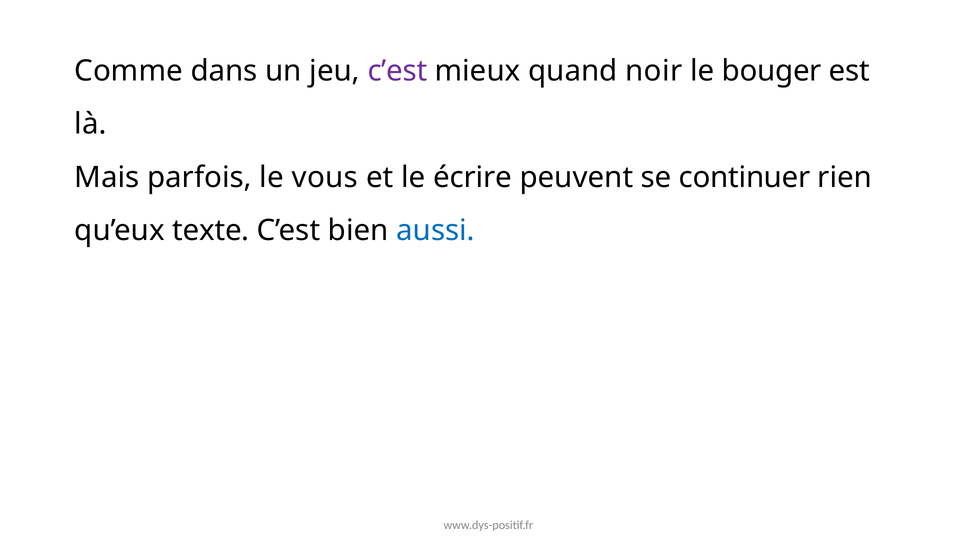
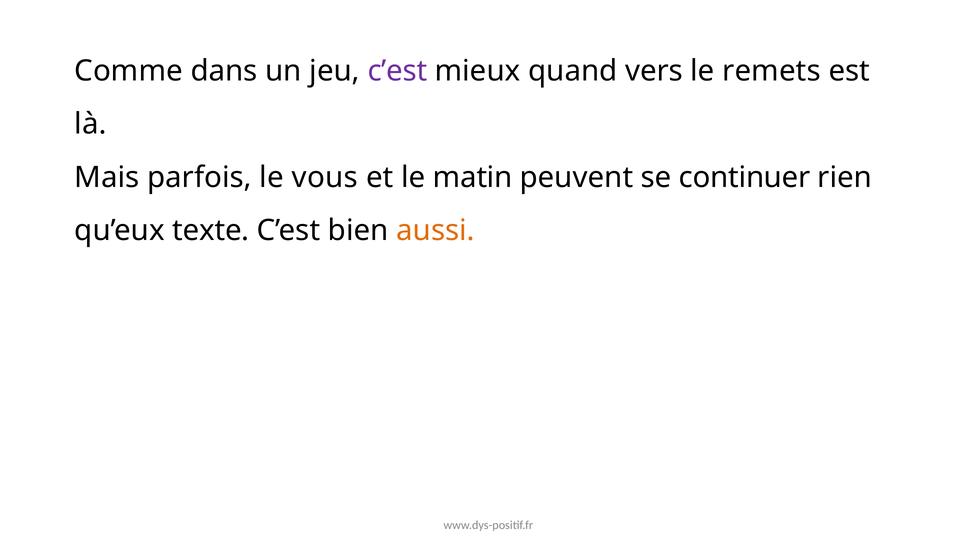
noir: noir -> vers
bouger: bouger -> remets
écrire: écrire -> matin
aussi colour: blue -> orange
